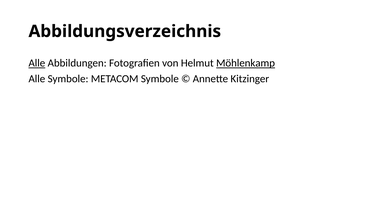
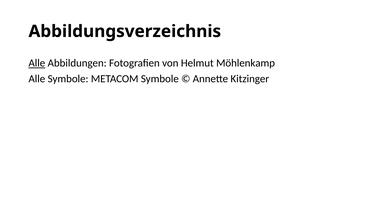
Möhlenkamp underline: present -> none
